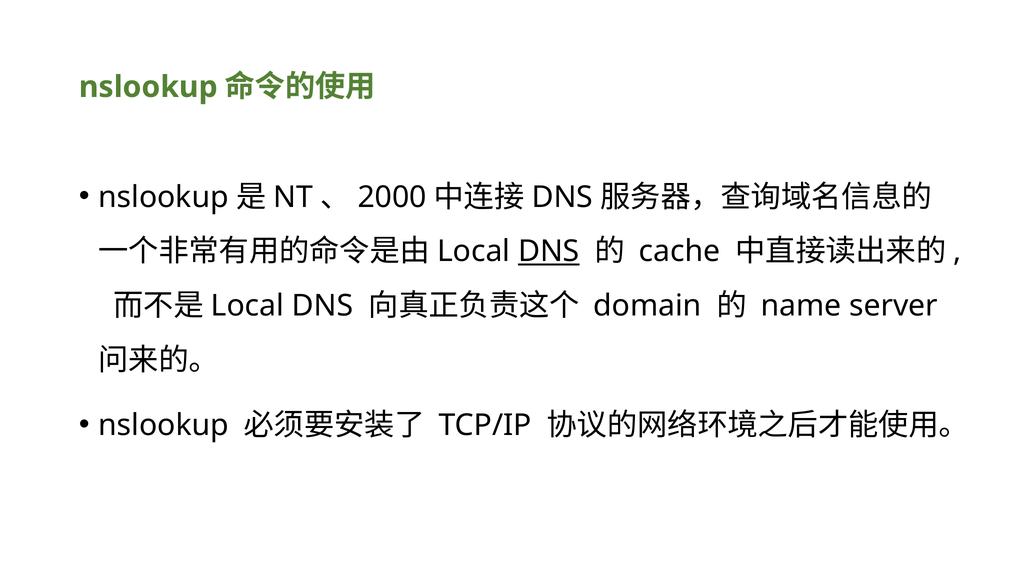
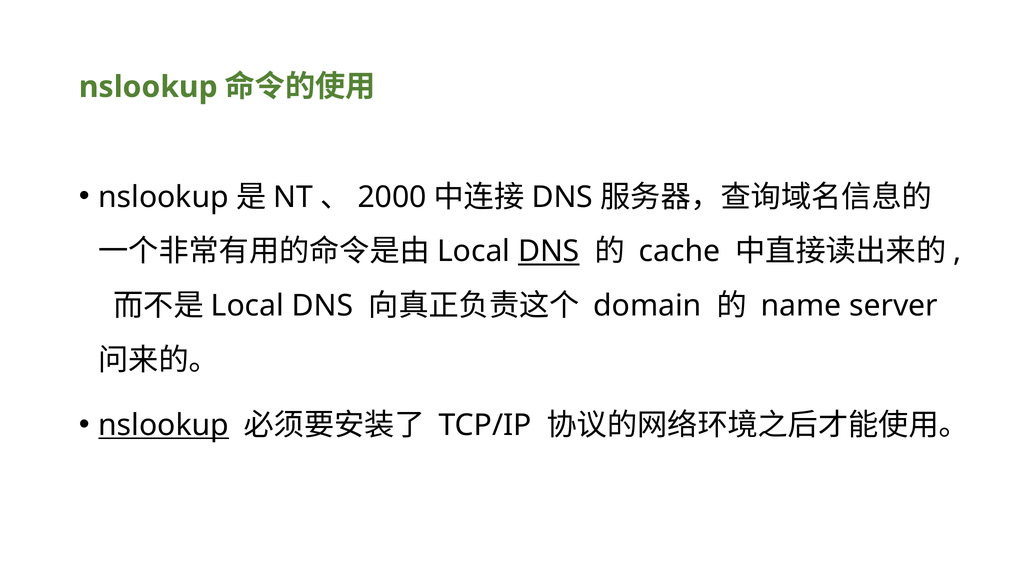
nslookup at (164, 425) underline: none -> present
